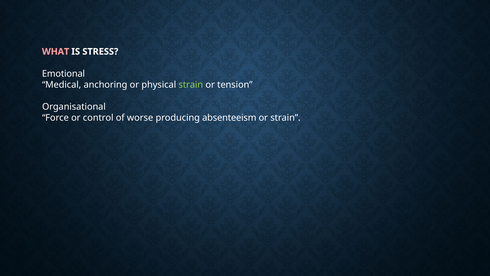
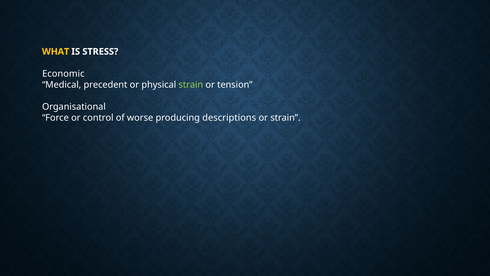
WHAT colour: pink -> yellow
Emotional: Emotional -> Economic
anchoring: anchoring -> precedent
absenteeism: absenteeism -> descriptions
